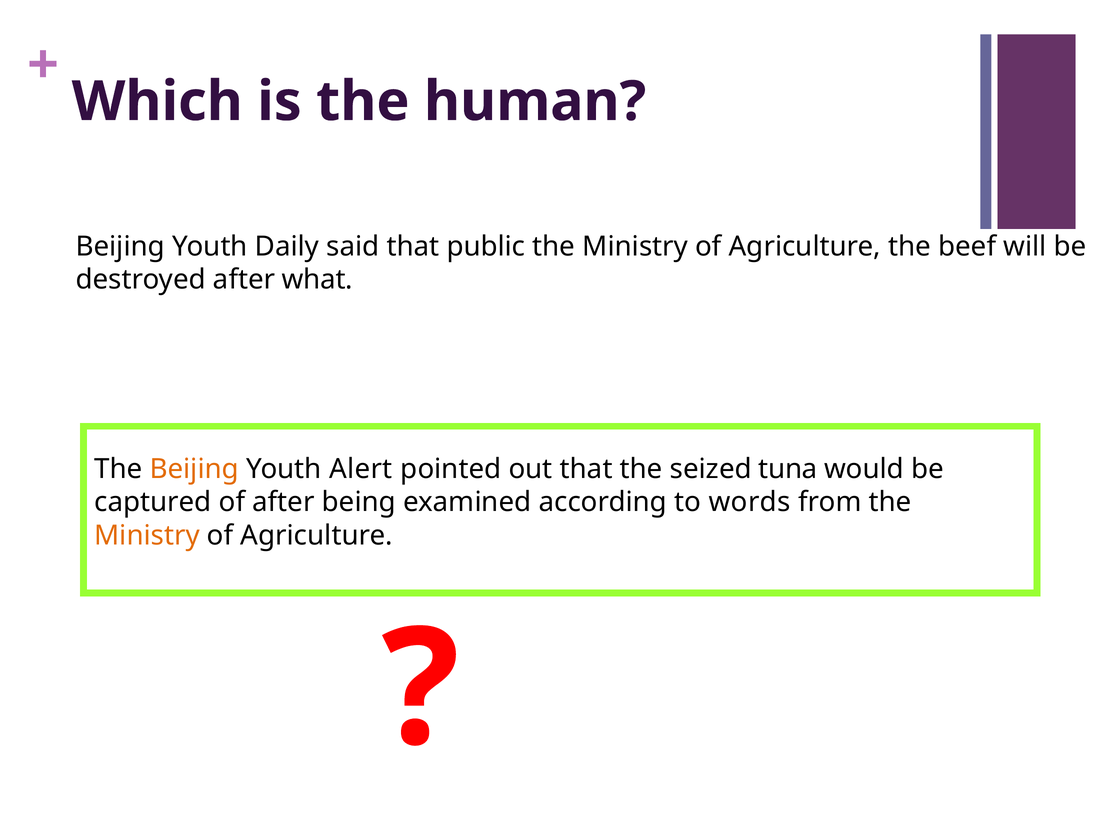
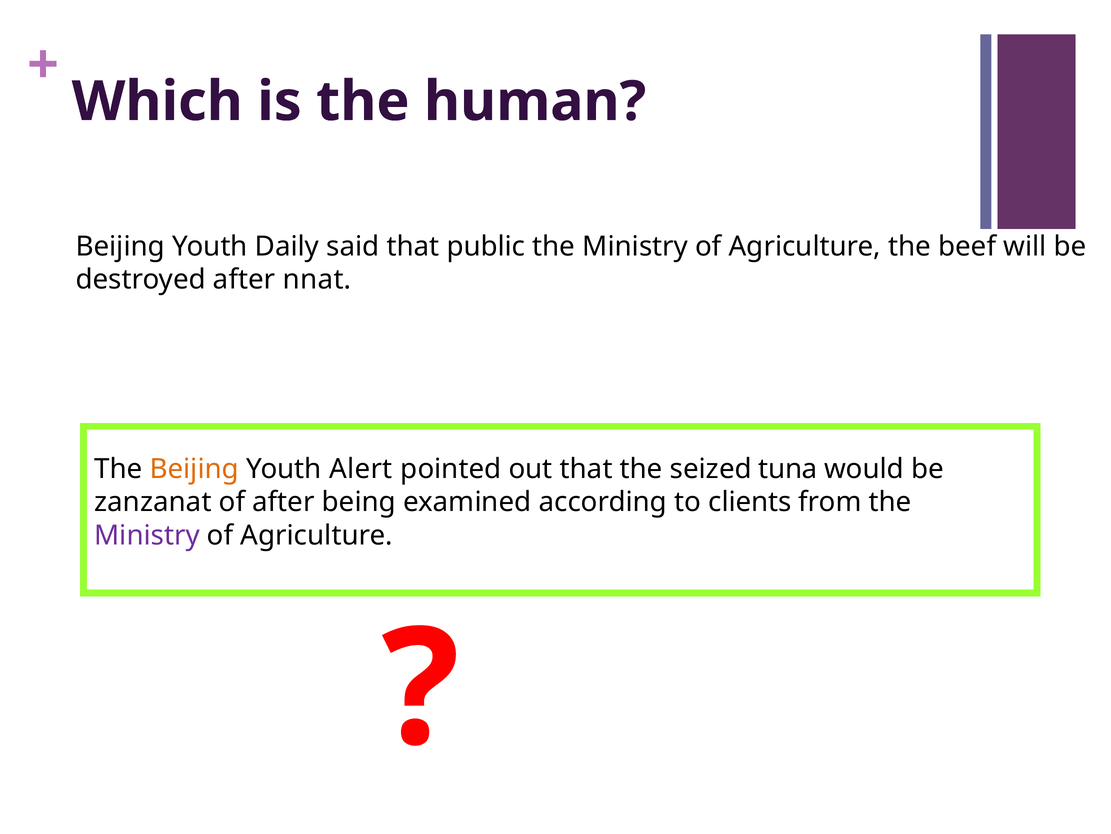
what: what -> nnat
captured: captured -> zanzanat
words: words -> clients
Ministry at (147, 535) colour: orange -> purple
